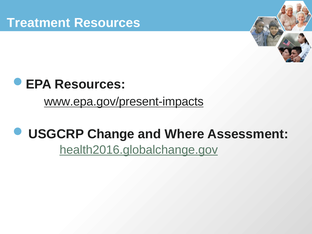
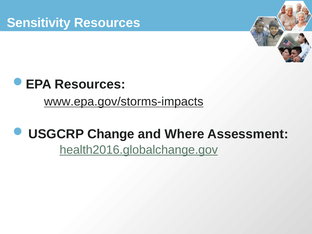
Treatment: Treatment -> Sensitivity
www.epa.gov/present-impacts: www.epa.gov/present-impacts -> www.epa.gov/storms-impacts
